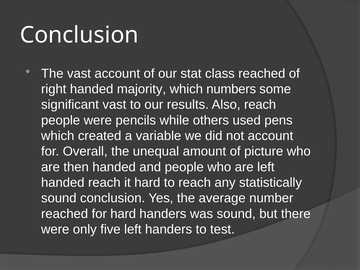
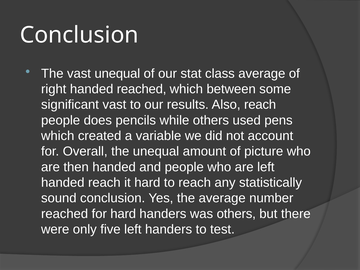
vast account: account -> unequal
class reached: reached -> average
handed majority: majority -> reached
numbers: numbers -> between
people were: were -> does
was sound: sound -> others
